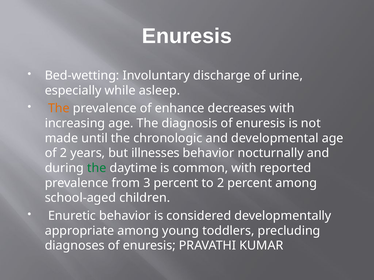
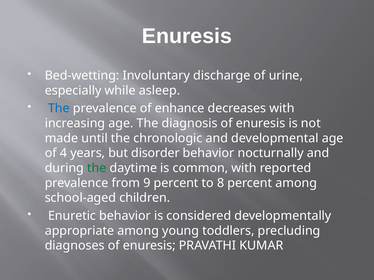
The at (59, 108) colour: orange -> blue
of 2: 2 -> 4
illnesses: illnesses -> disorder
3: 3 -> 9
to 2: 2 -> 8
